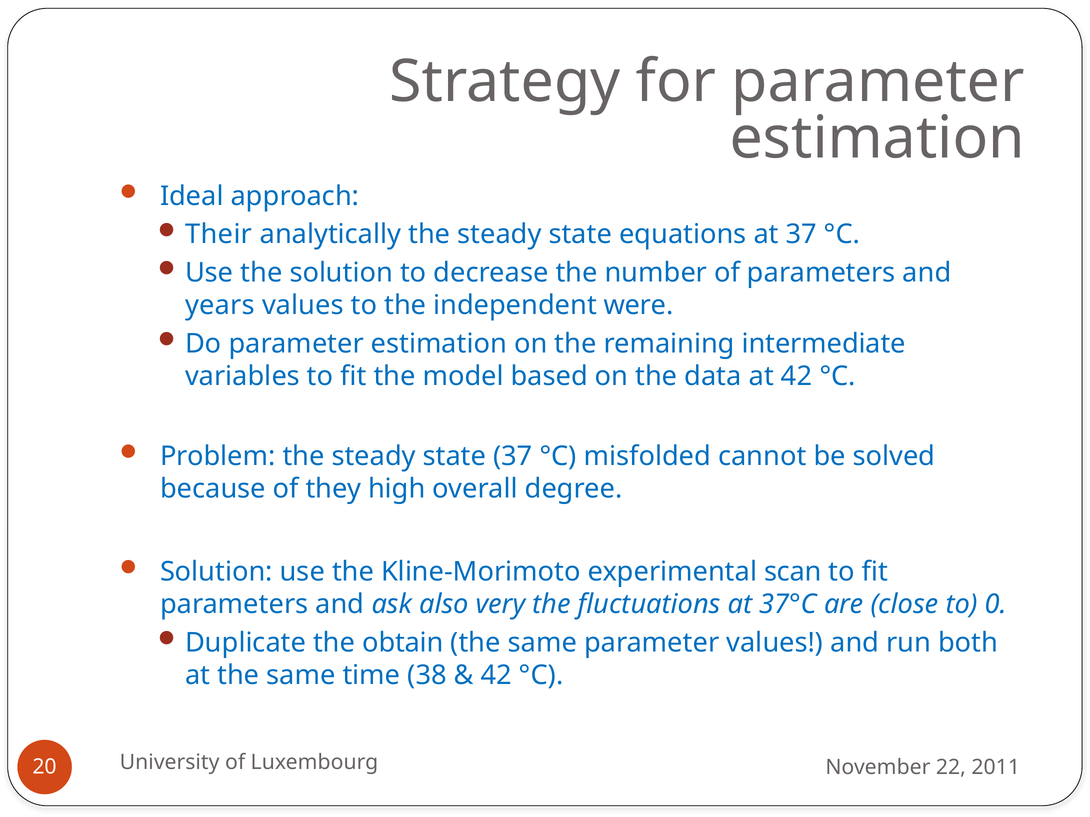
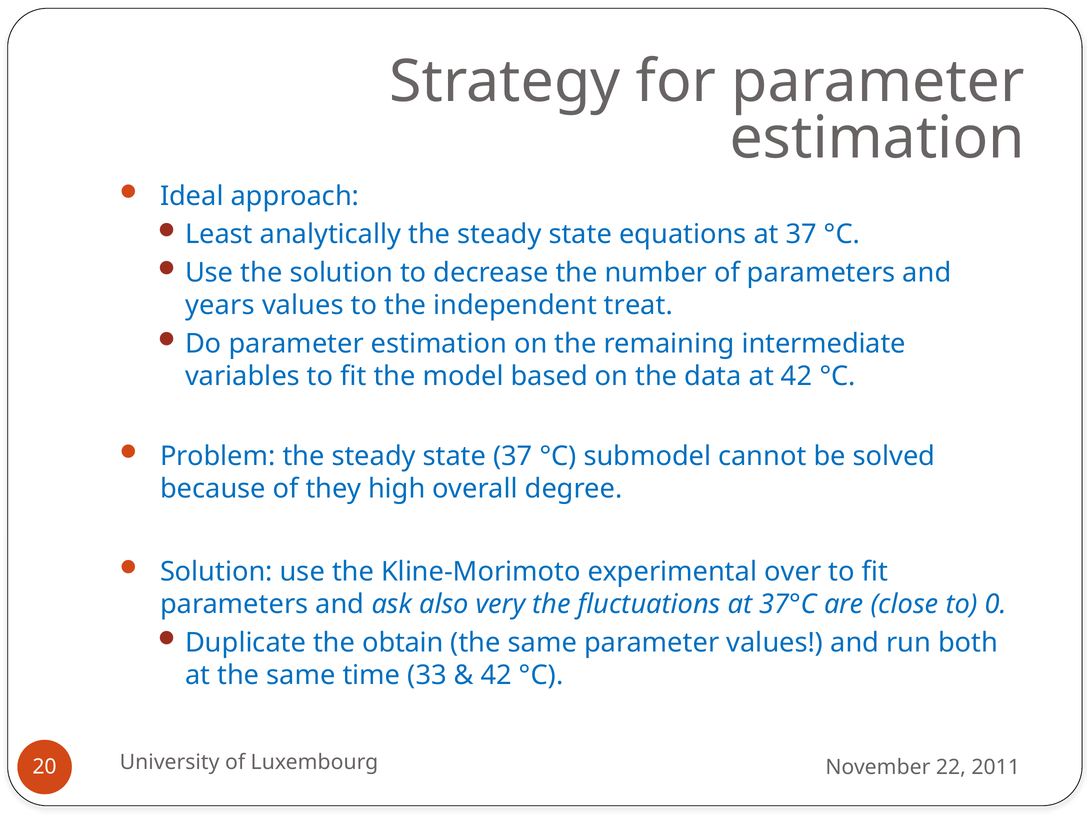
Their: Their -> Least
were: were -> treat
misfolded: misfolded -> submodel
scan: scan -> over
38: 38 -> 33
